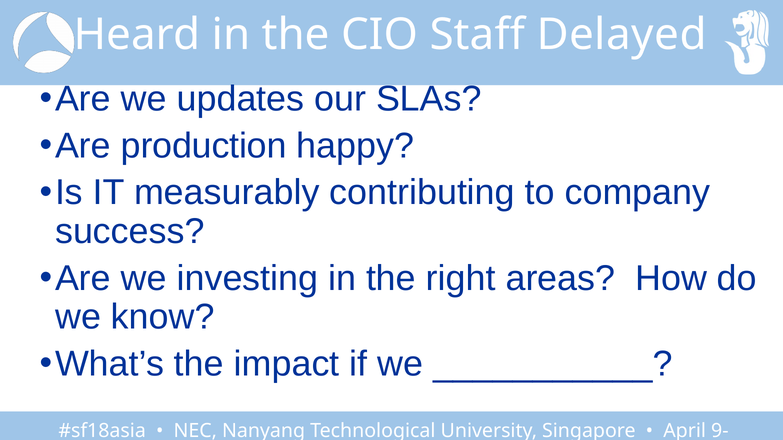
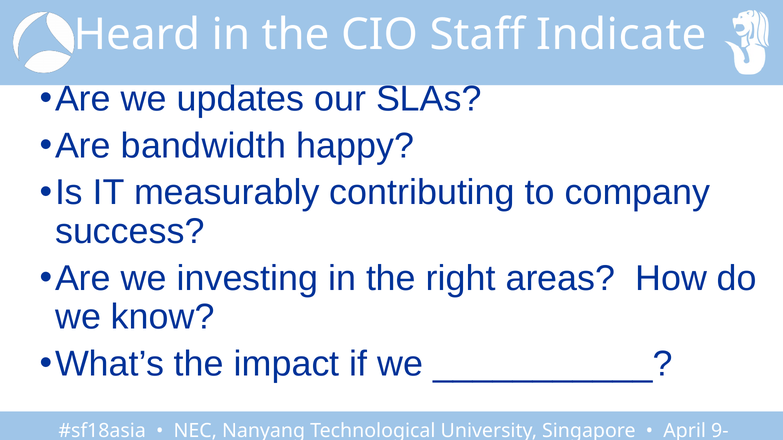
Delayed: Delayed -> Indicate
production: production -> bandwidth
